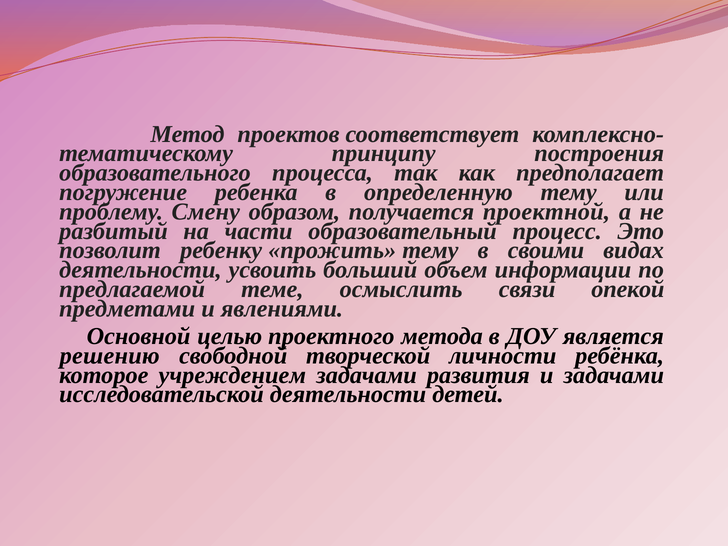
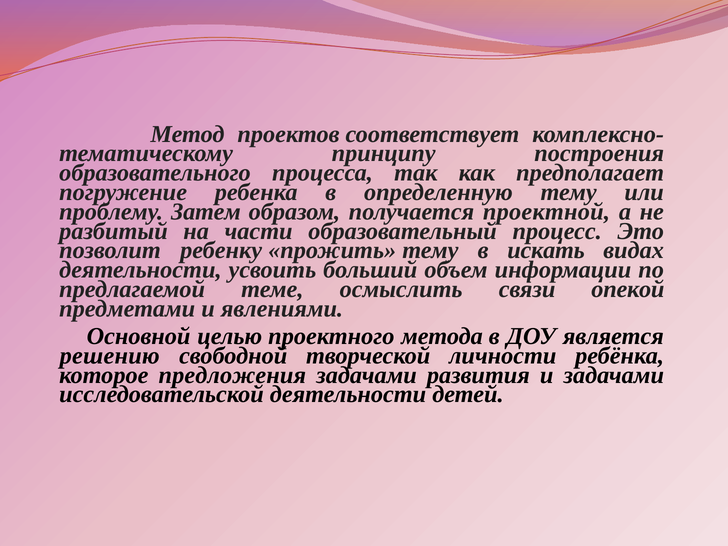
Смену: Смену -> Затем
своими: своими -> искать
учреждением: учреждением -> предложения
